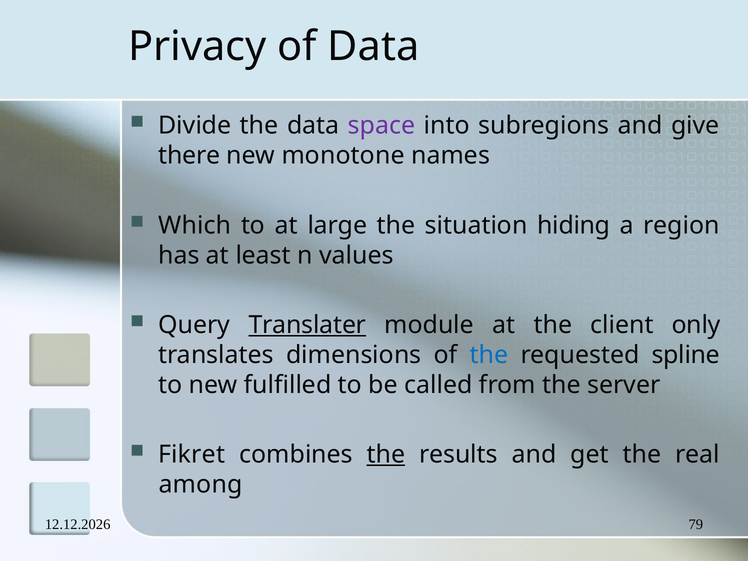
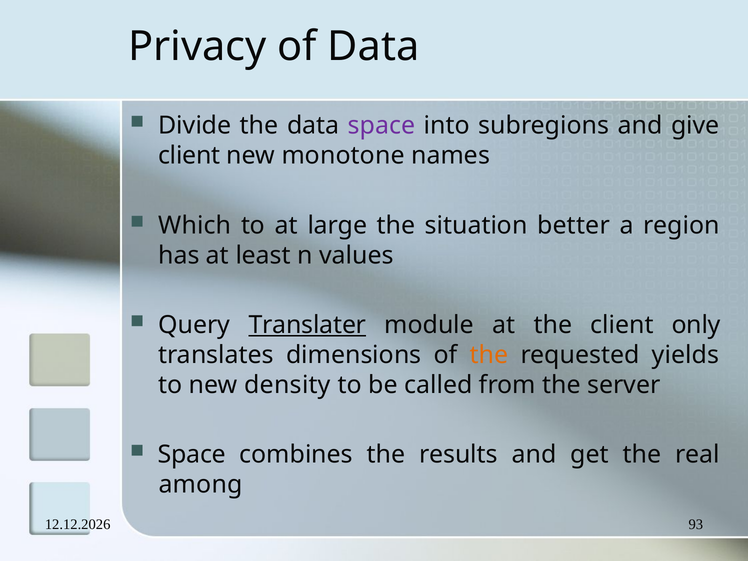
there at (189, 156): there -> client
hiding: hiding -> better
the at (489, 355) colour: blue -> orange
spline: spline -> yields
fulfilled: fulfilled -> density
Fikret at (192, 455): Fikret -> Space
the at (386, 455) underline: present -> none
79: 79 -> 93
